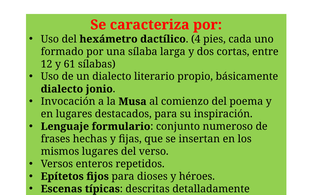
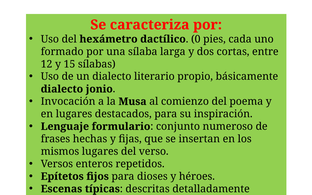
4: 4 -> 0
61: 61 -> 15
